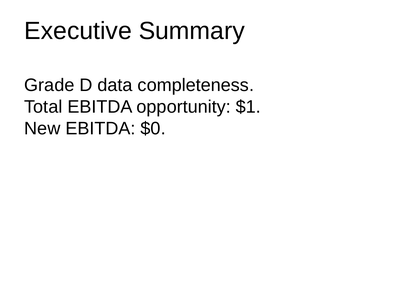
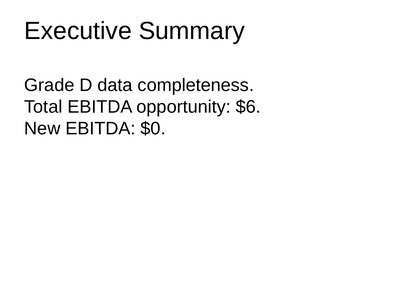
$1: $1 -> $6
